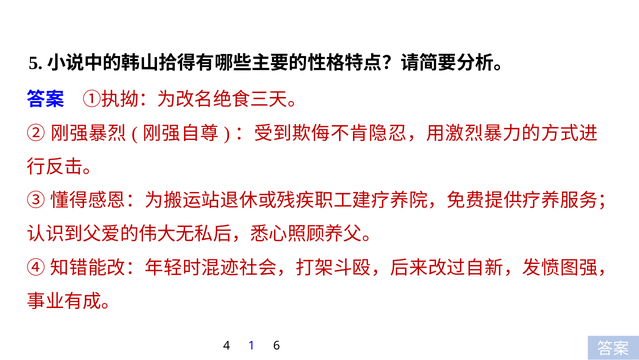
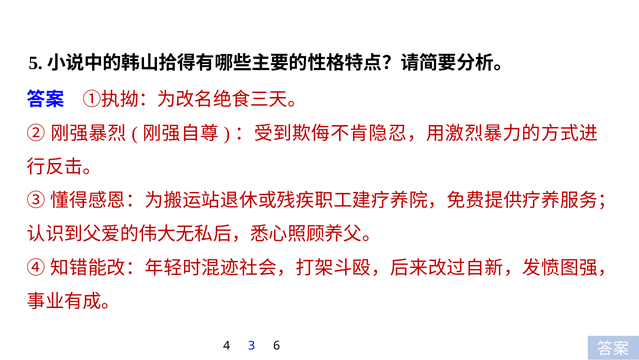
1: 1 -> 3
